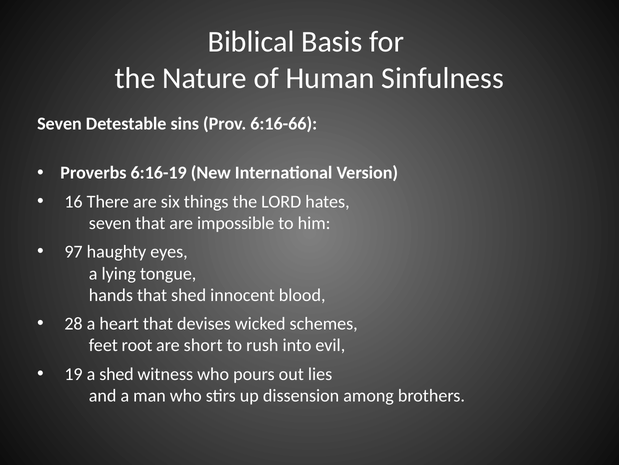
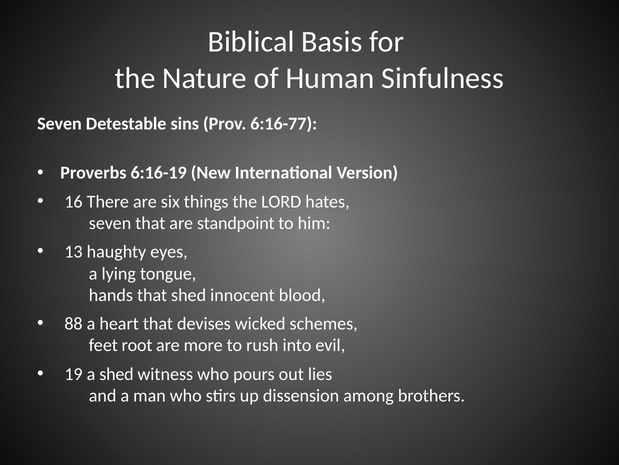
6:16-66: 6:16-66 -> 6:16-77
impossible: impossible -> standpoint
97: 97 -> 13
28: 28 -> 88
short: short -> more
